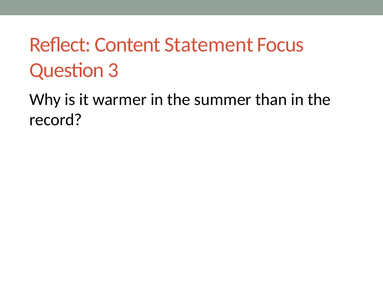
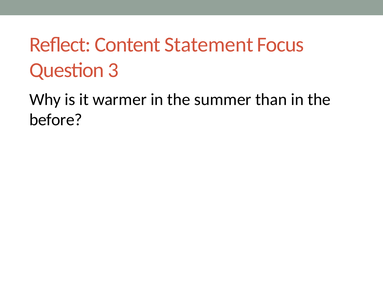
record: record -> before
